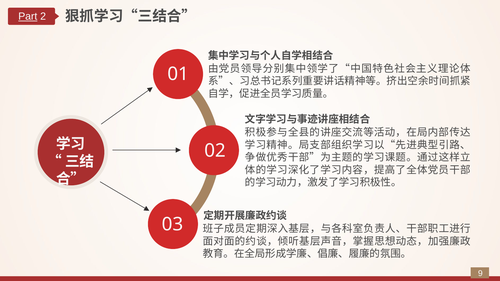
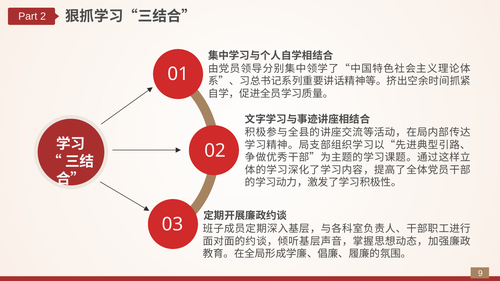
Part underline: present -> none
